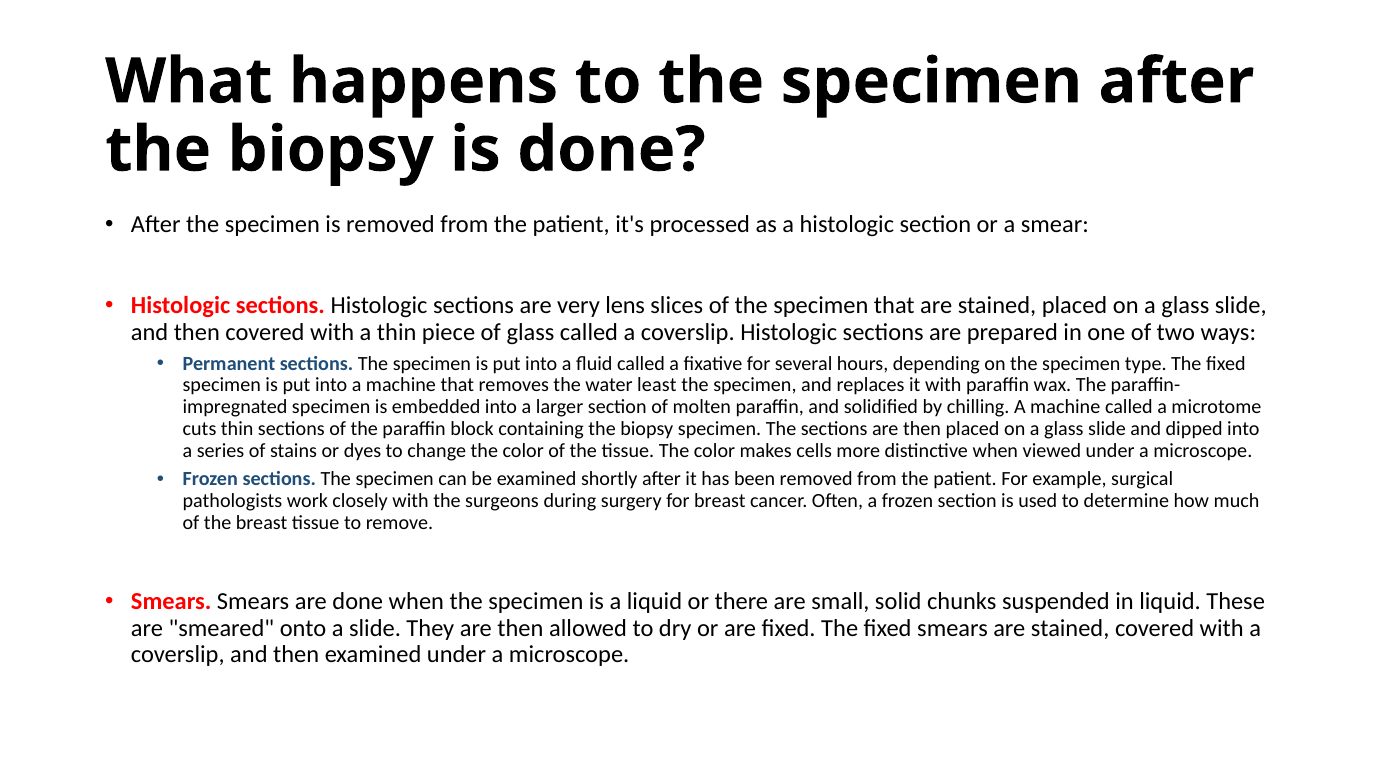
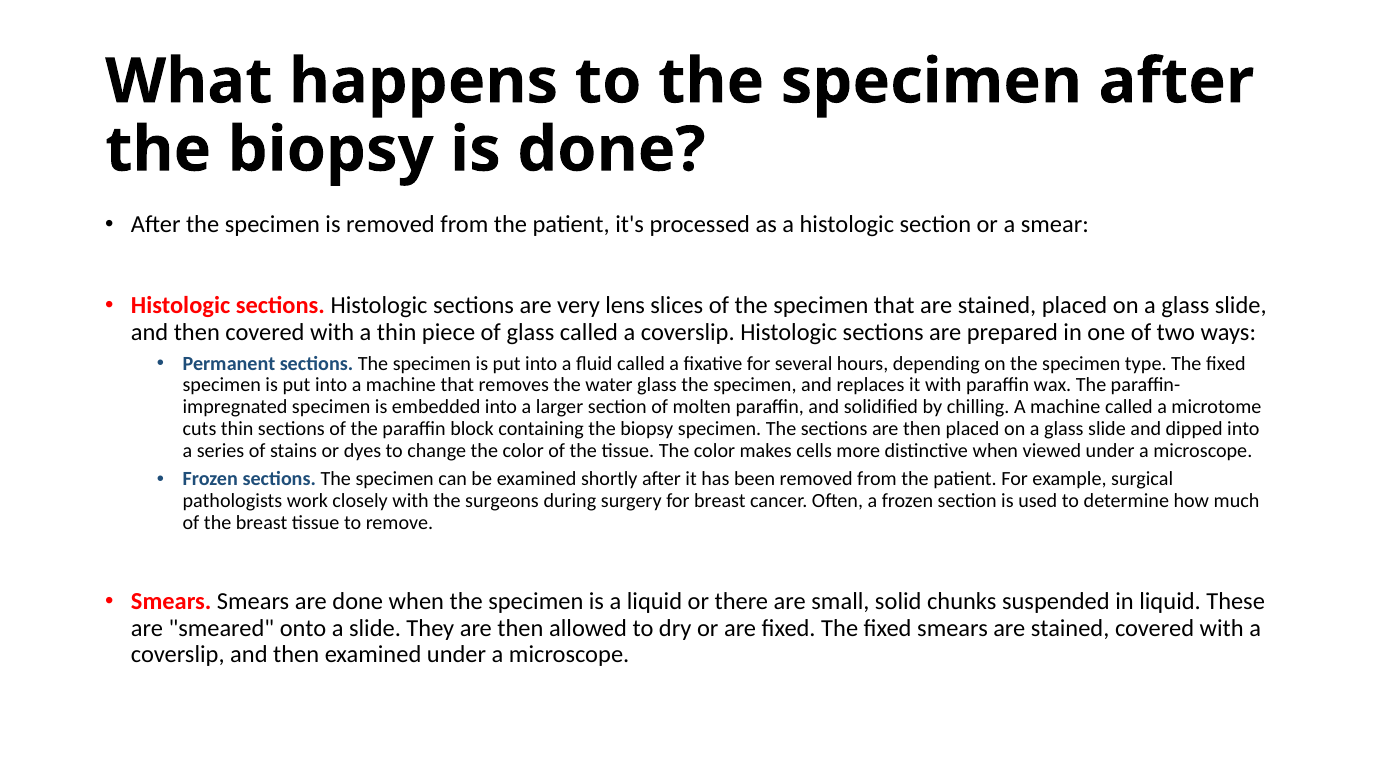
water least: least -> glass
